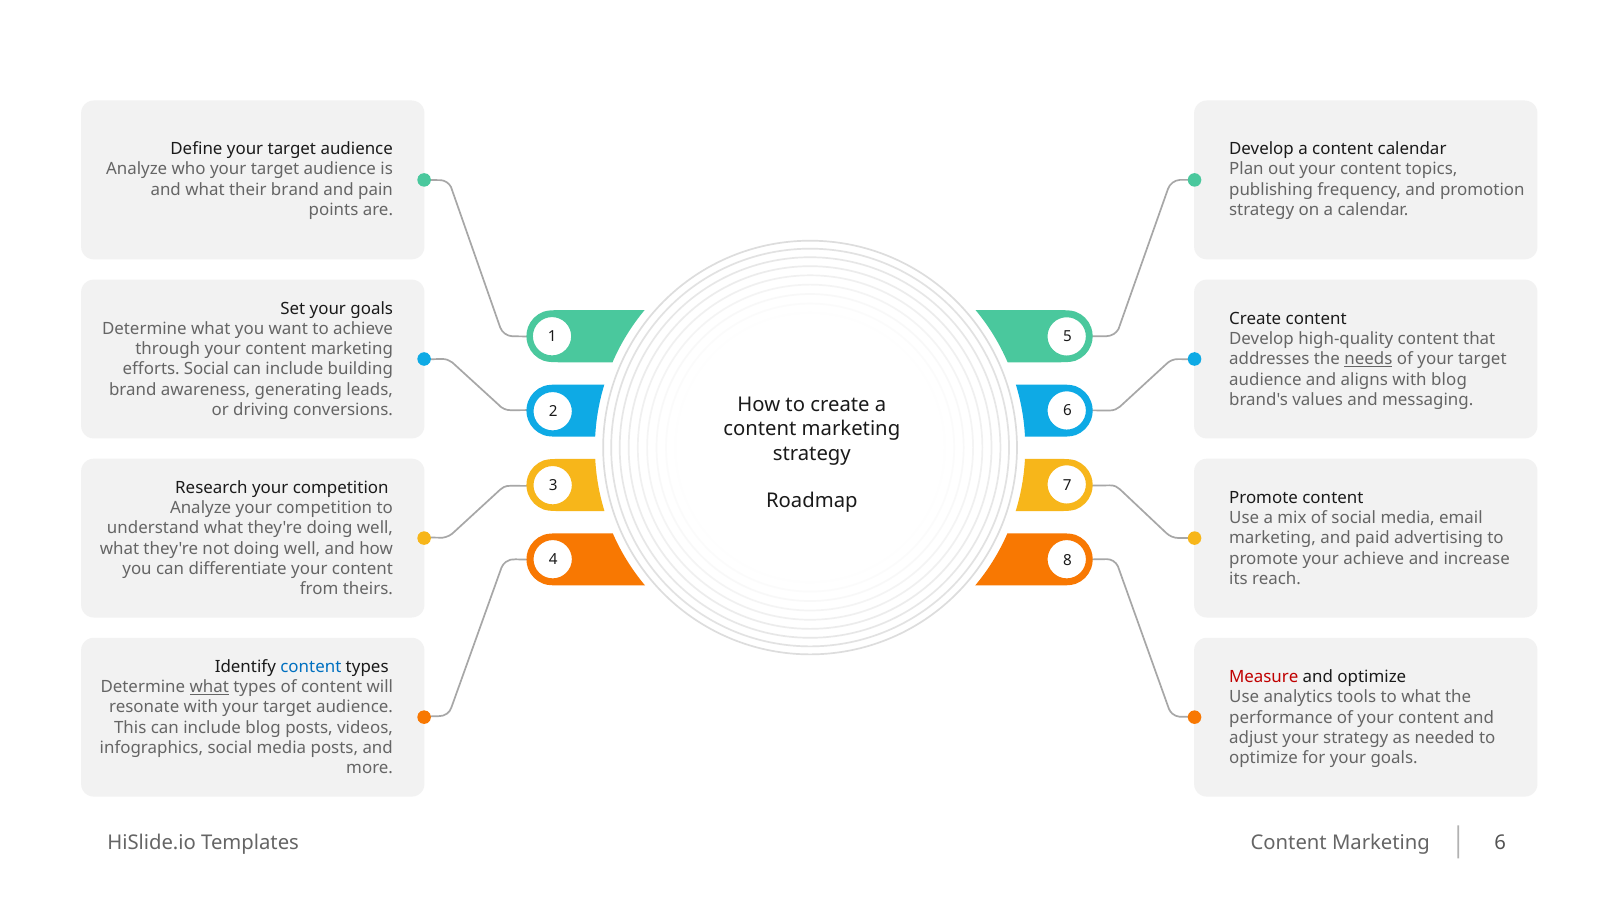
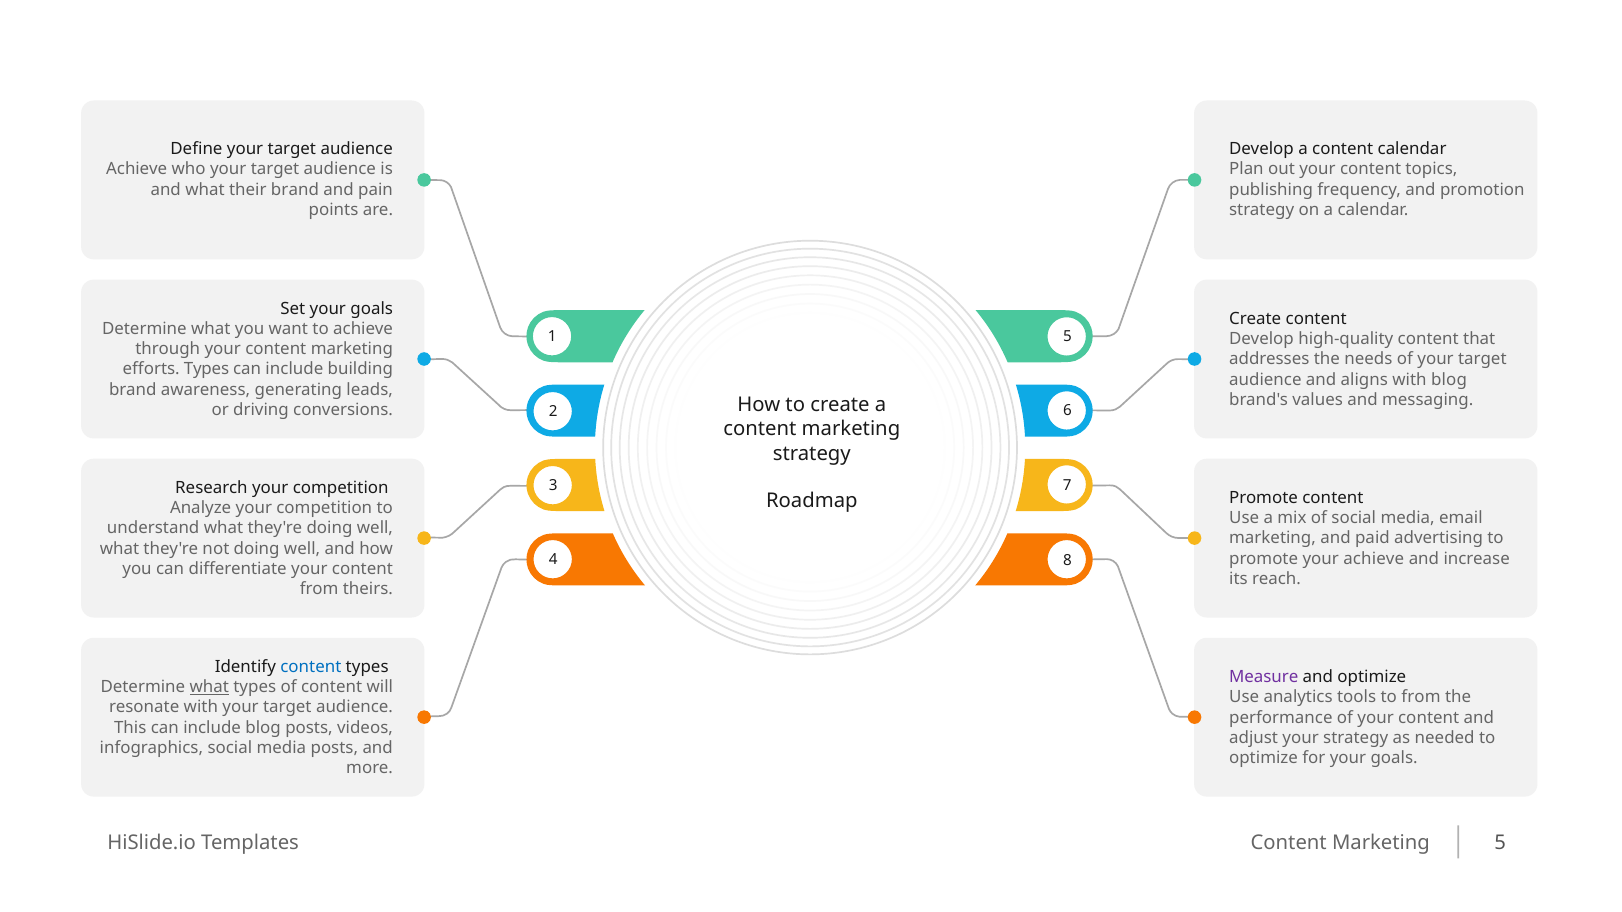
Analyze at (137, 169): Analyze -> Achieve
needs underline: present -> none
efforts Social: Social -> Types
Measure colour: red -> purple
to what: what -> from
6 at (1500, 843): 6 -> 5
